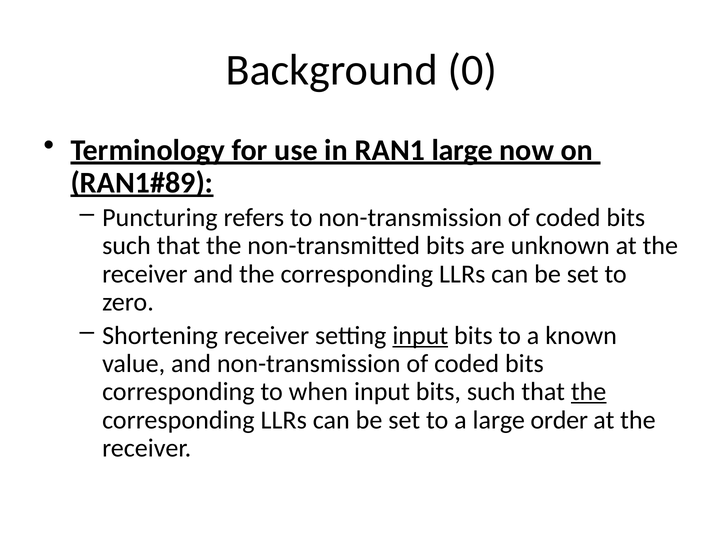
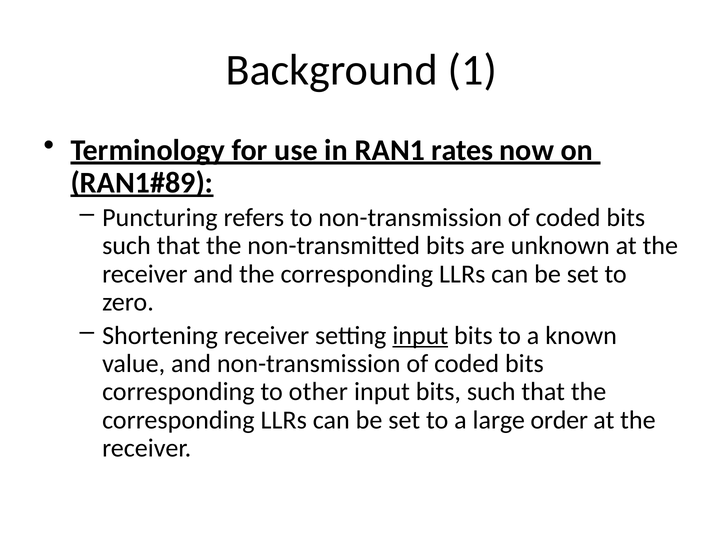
0: 0 -> 1
RAN1 large: large -> rates
when: when -> other
the at (589, 392) underline: present -> none
